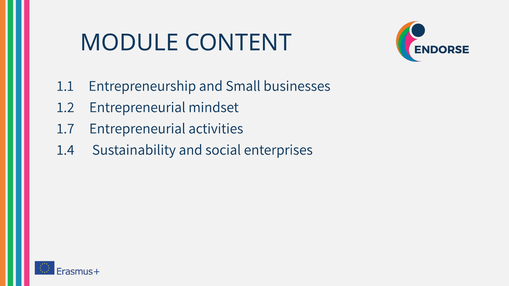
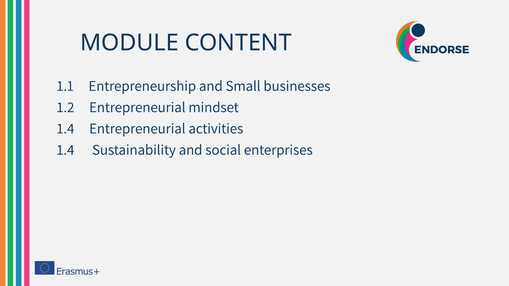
1.7 at (66, 129): 1.7 -> 1.4
